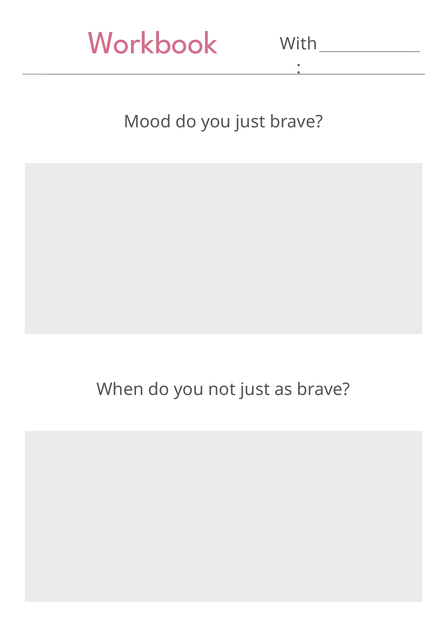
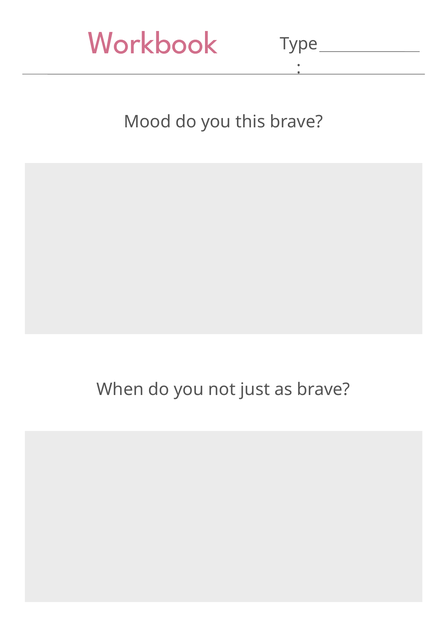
With: With -> Type
you just: just -> this
